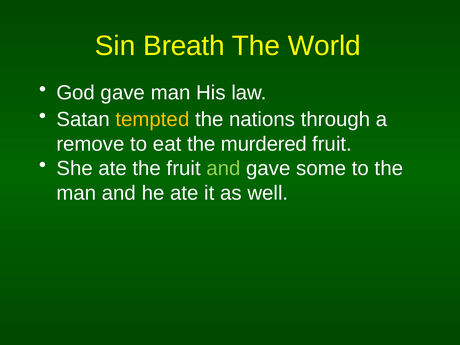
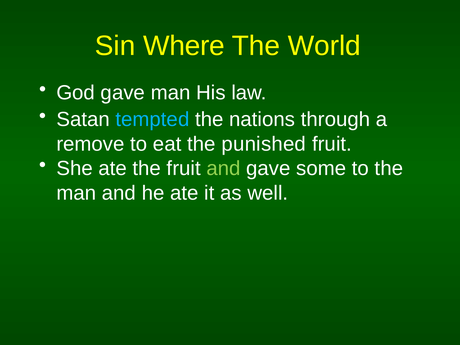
Breath: Breath -> Where
tempted colour: yellow -> light blue
murdered: murdered -> punished
